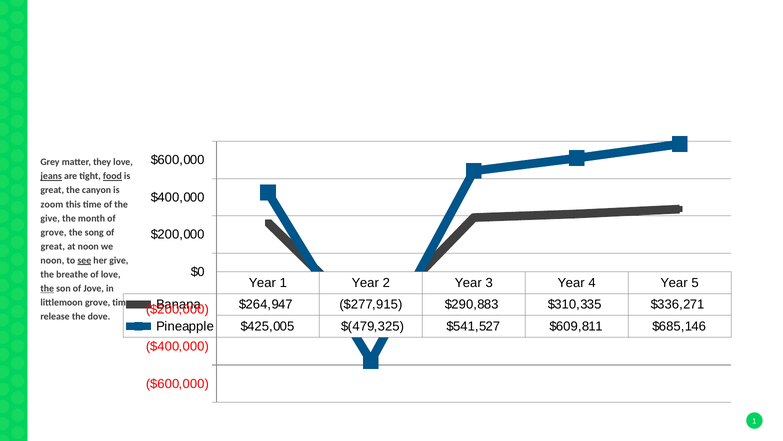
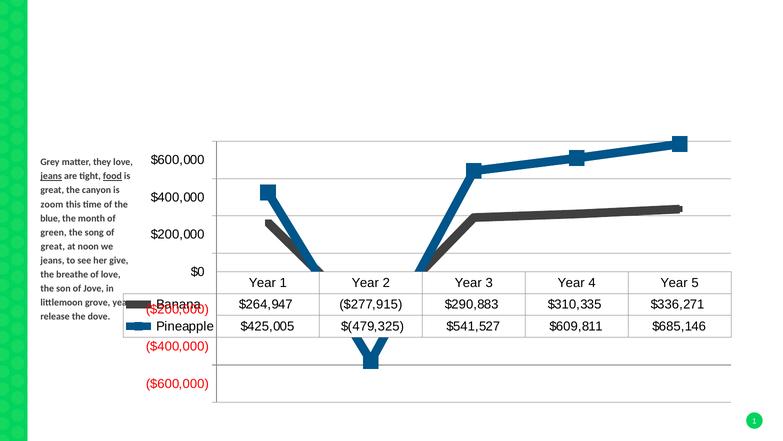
give at (50, 218): give -> blue
grove at (54, 232): grove -> green
noon at (52, 260): noon -> jeans
see underline: present -> none
the at (47, 288) underline: present -> none
grove time: time -> year
